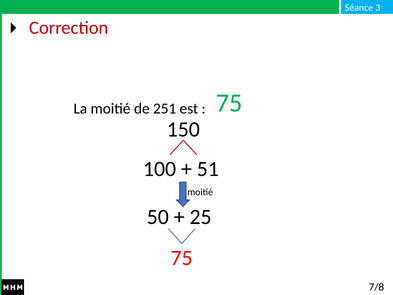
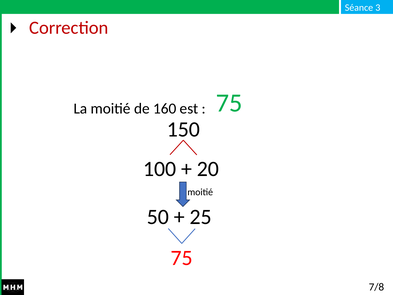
251: 251 -> 160
51: 51 -> 20
